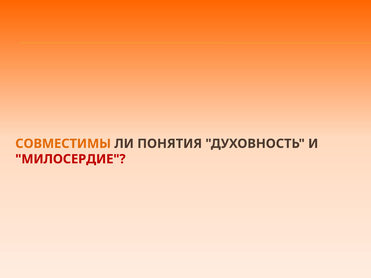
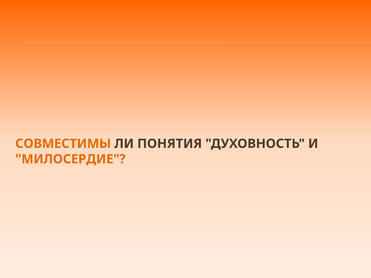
МИЛОСЕРДИЕ colour: red -> orange
